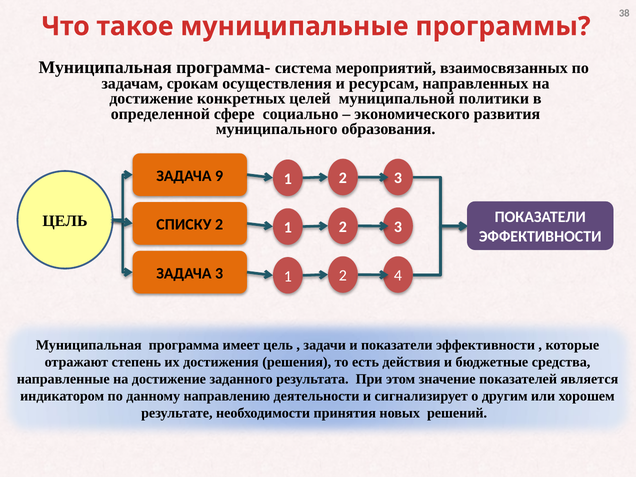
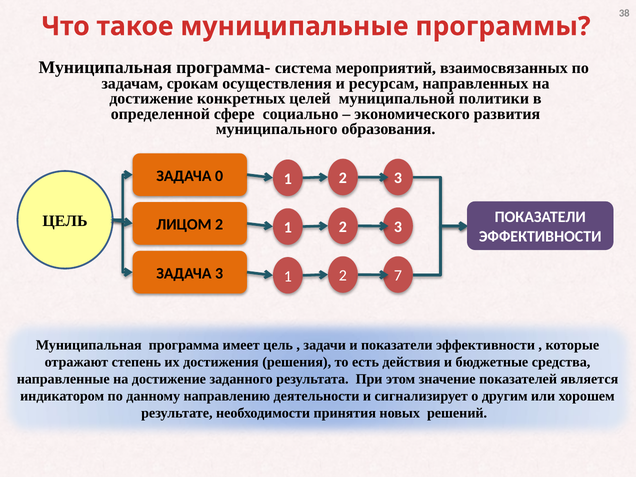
9: 9 -> 0
СПИСКУ: СПИСКУ -> ЛИЦОМ
4: 4 -> 7
